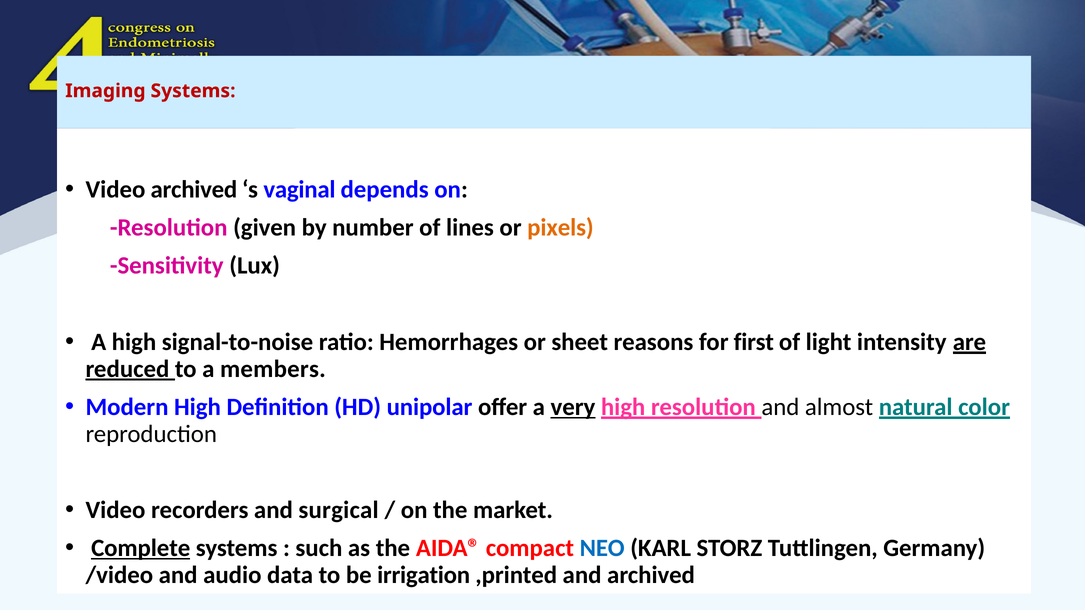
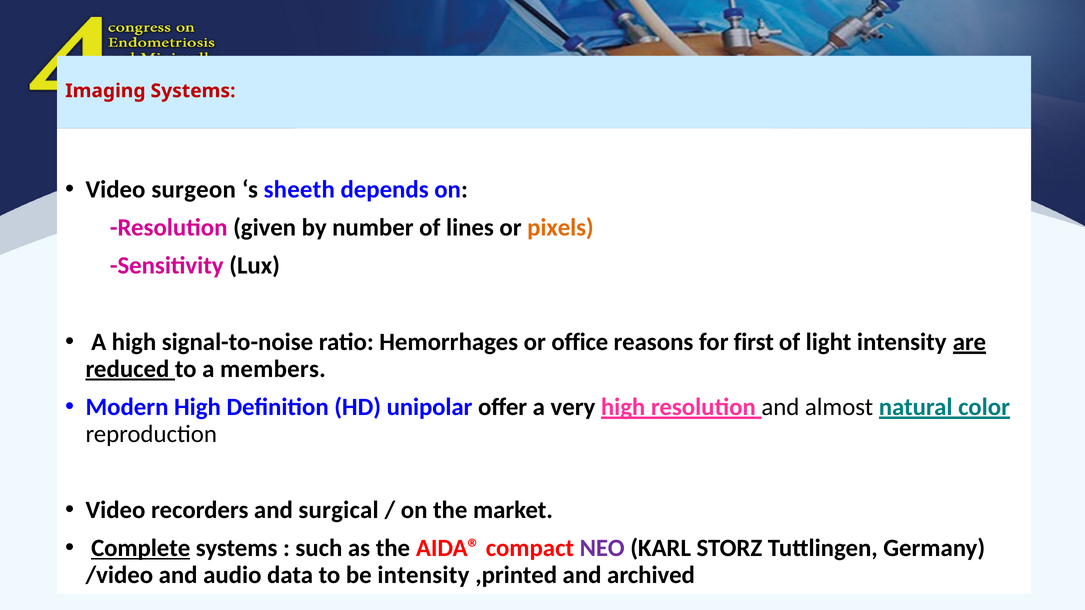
Video archived: archived -> surgeon
vaginal: vaginal -> sheeth
sheet: sheet -> office
very underline: present -> none
NEO colour: blue -> purple
be irrigation: irrigation -> intensity
